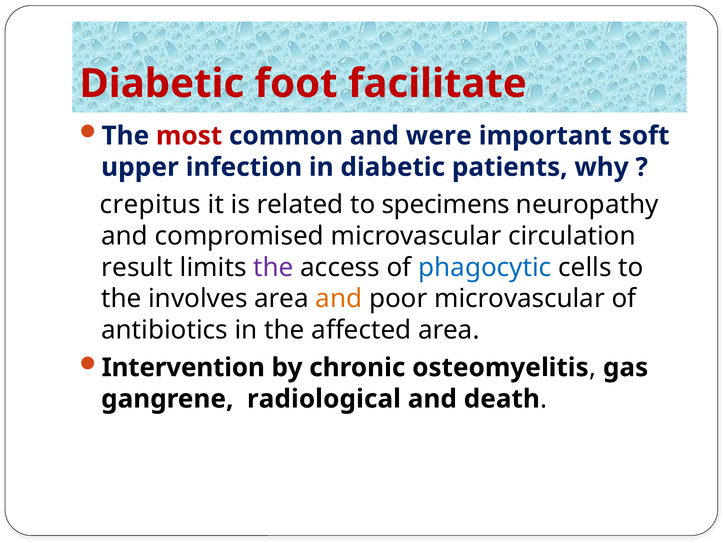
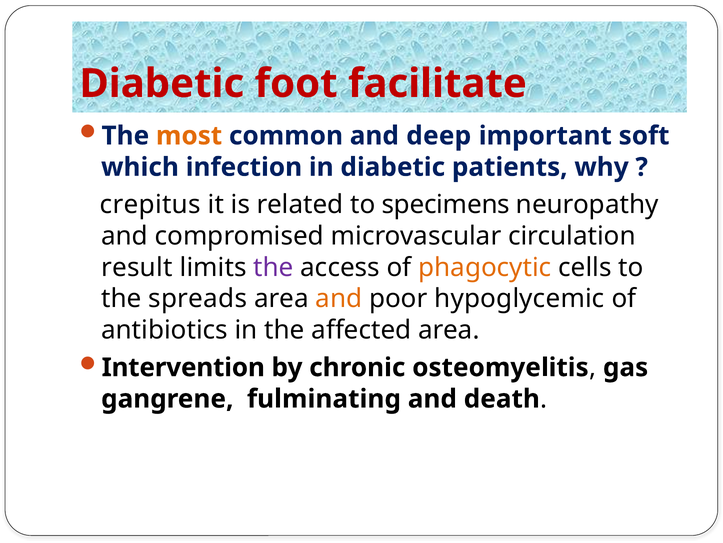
most colour: red -> orange
were: were -> deep
upper: upper -> which
phagocytic colour: blue -> orange
involves: involves -> spreads
poor microvascular: microvascular -> hypoglycemic
radiological: radiological -> fulminating
